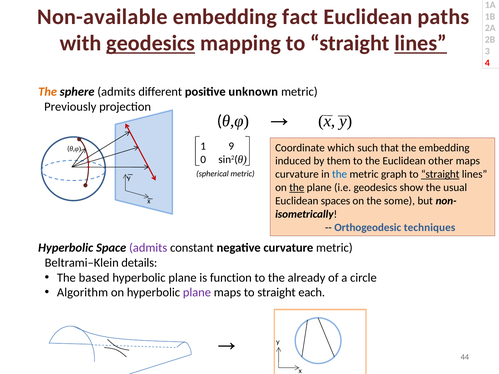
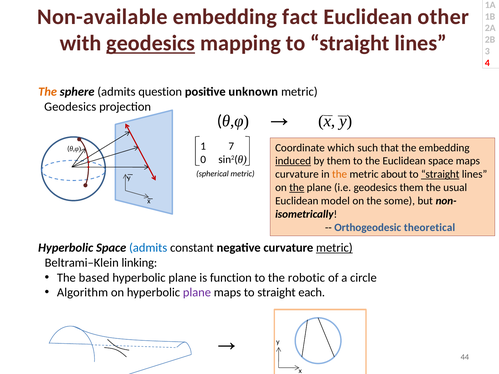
paths: paths -> other
lines at (421, 43) underline: present -> none
different: different -> question
Previously at (70, 107): Previously -> Geodesics
9: 9 -> 7
induced underline: none -> present
Euclidean other: other -> space
the at (340, 174) colour: blue -> orange
graph: graph -> about
geodesics show: show -> them
spaces: spaces -> model
techniques: techniques -> theoretical
admits at (148, 248) colour: purple -> blue
metric at (334, 248) underline: none -> present
details: details -> linking
already: already -> robotic
